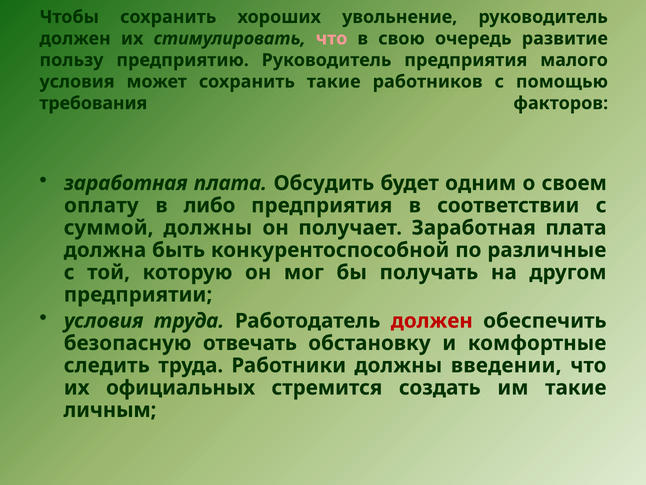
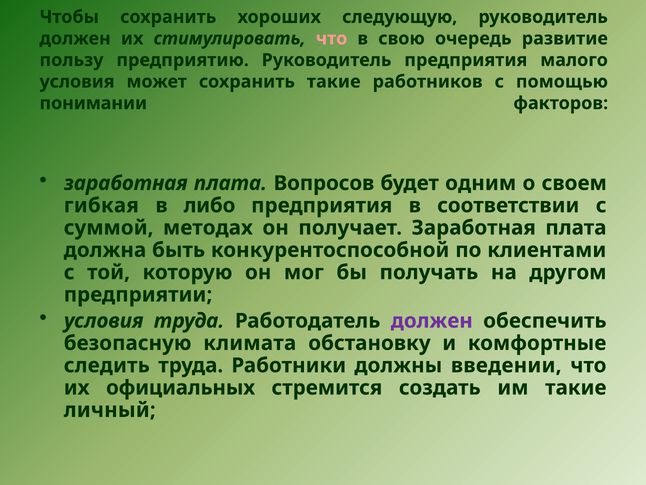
увольнение: увольнение -> следующую
требования: требования -> понимании
Обсудить: Обсудить -> Вопросов
оплату: оплату -> гибкая
суммой должны: должны -> методах
различные: различные -> клиентами
должен at (432, 321) colour: red -> purple
отвечать: отвечать -> климата
личным: личным -> личный
